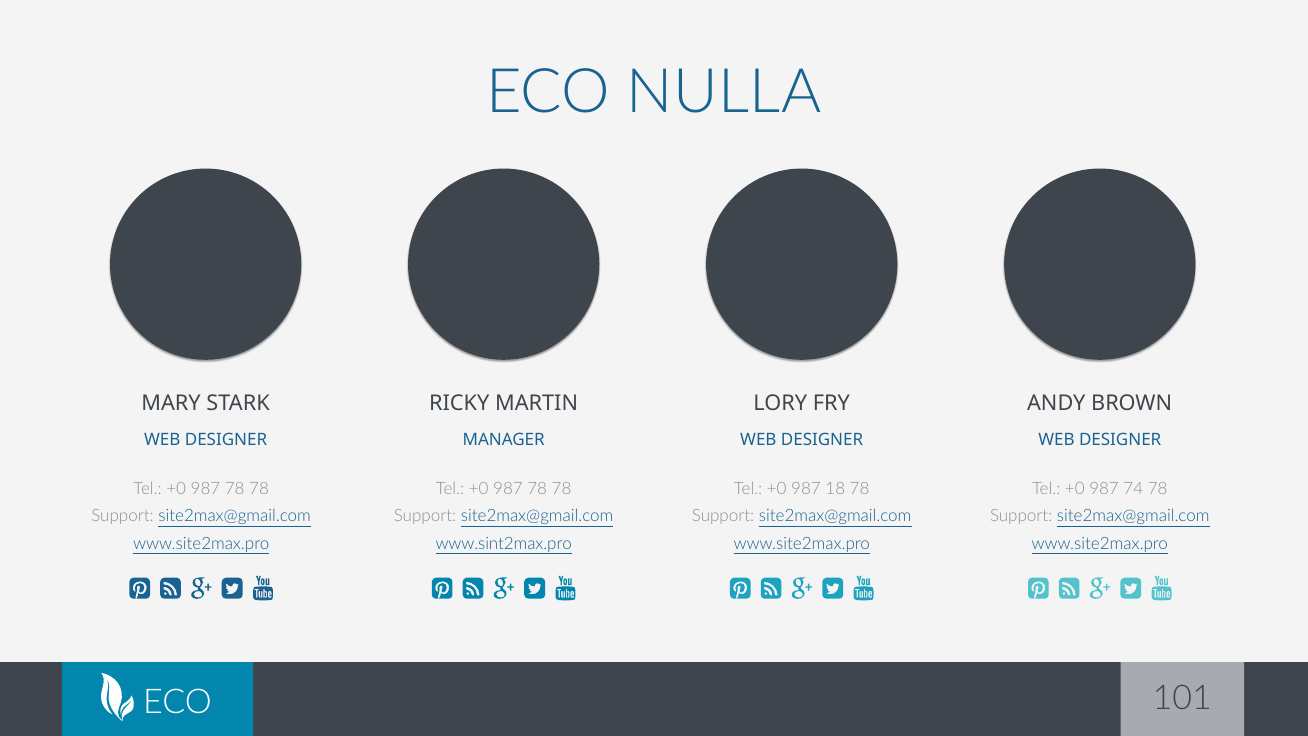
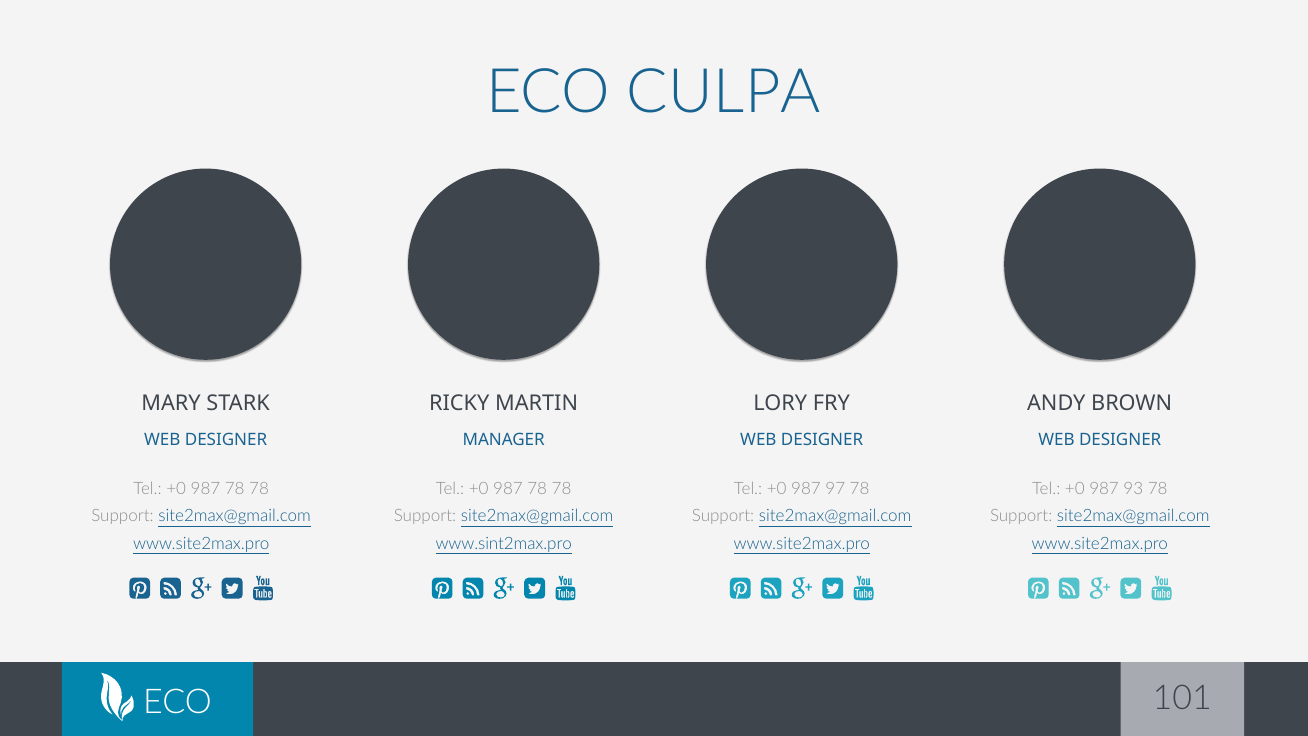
NULLA: NULLA -> CULPA
18: 18 -> 97
74: 74 -> 93
